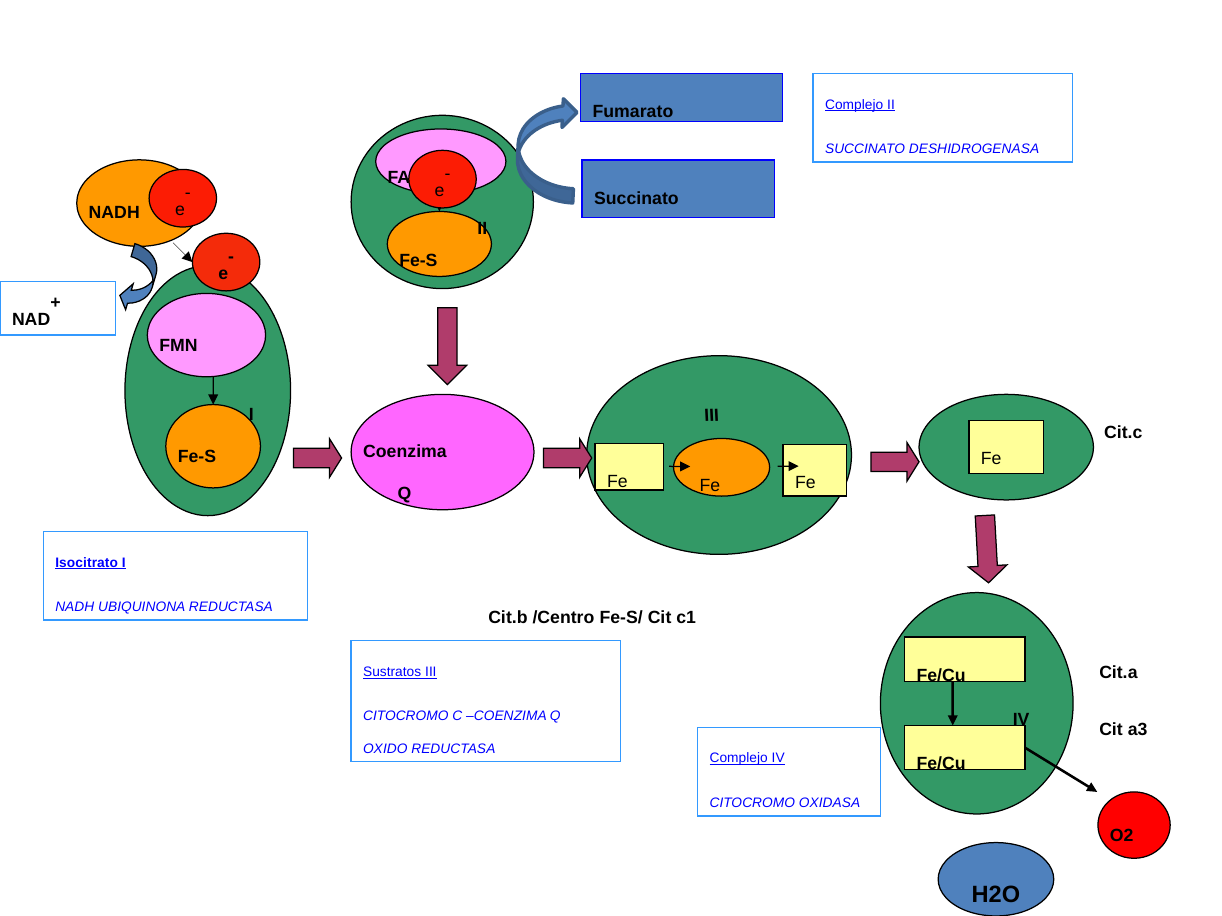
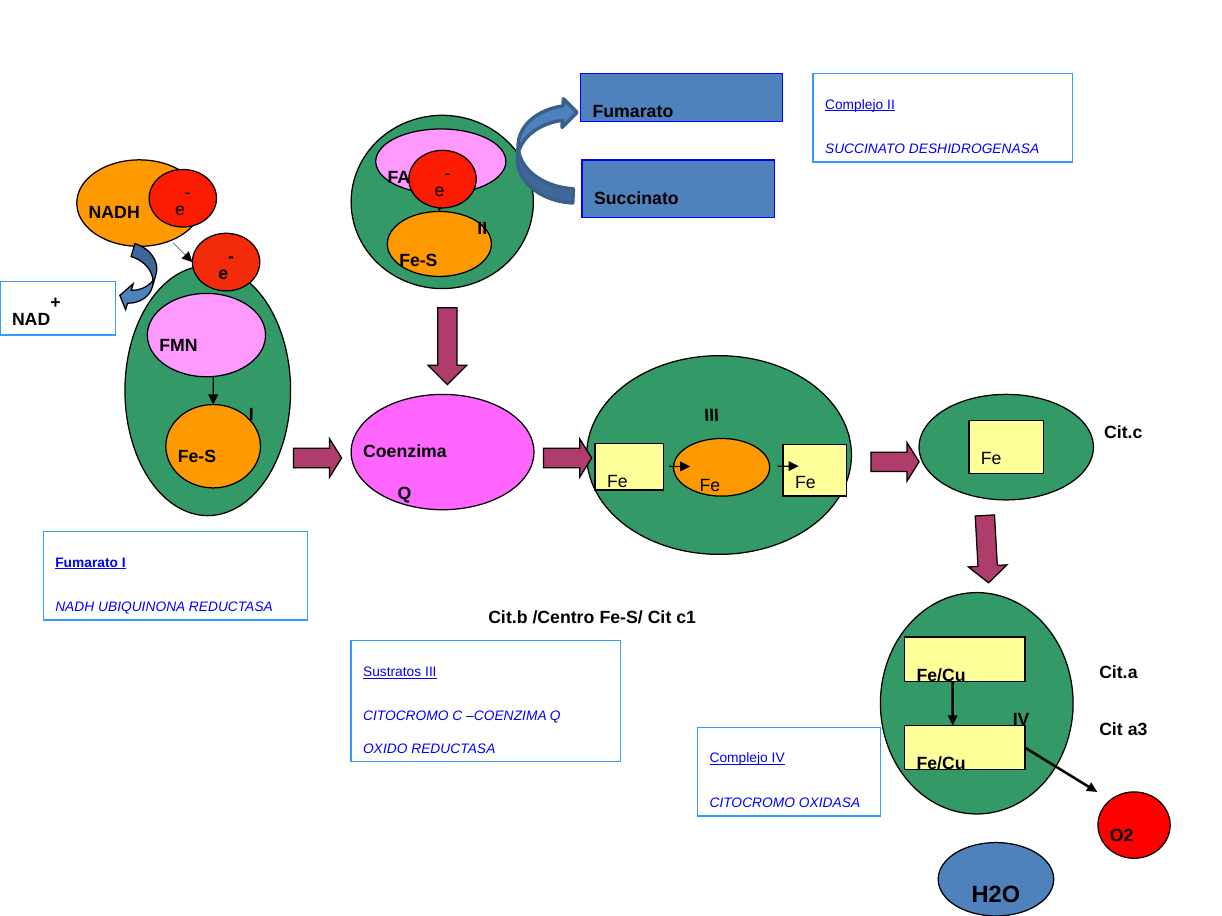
Isocitrato at (87, 563): Isocitrato -> Fumarato
